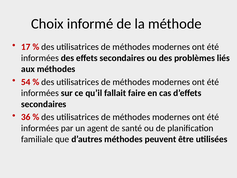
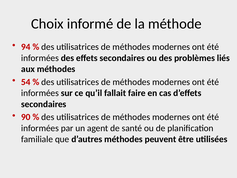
17: 17 -> 94
36: 36 -> 90
